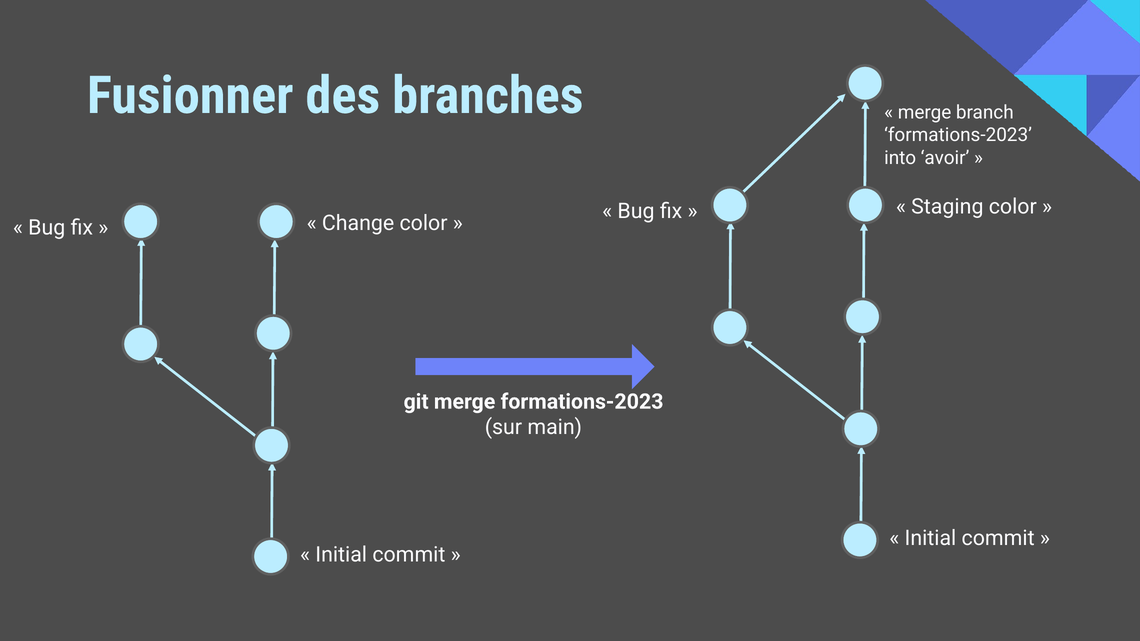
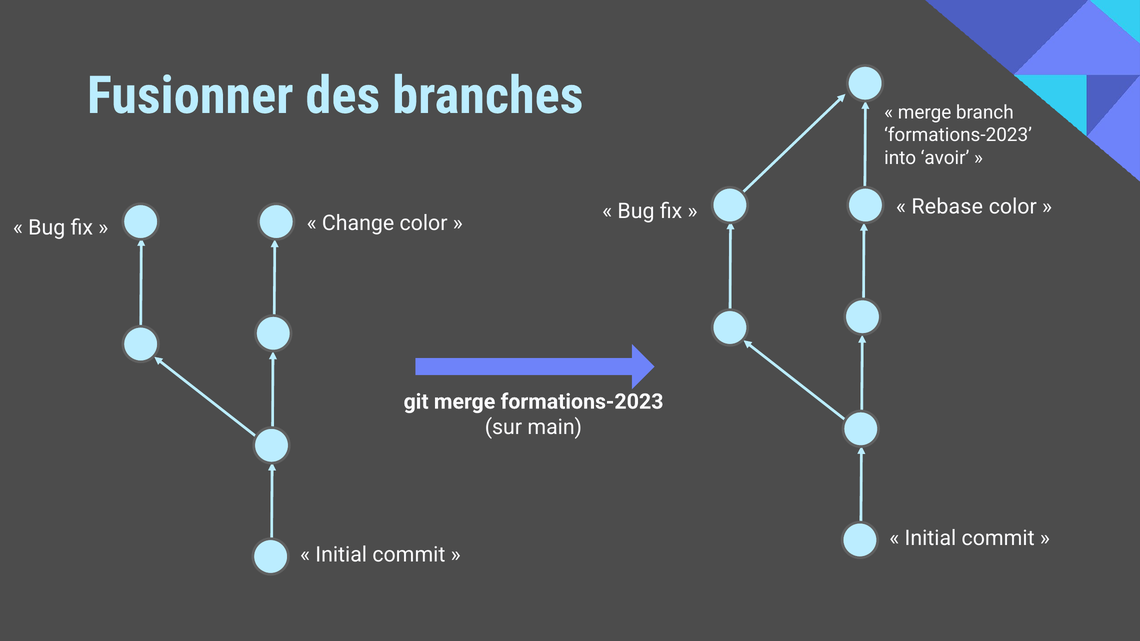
Staging: Staging -> Rebase
